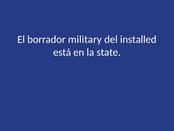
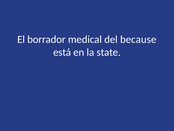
military: military -> medical
installed: installed -> because
